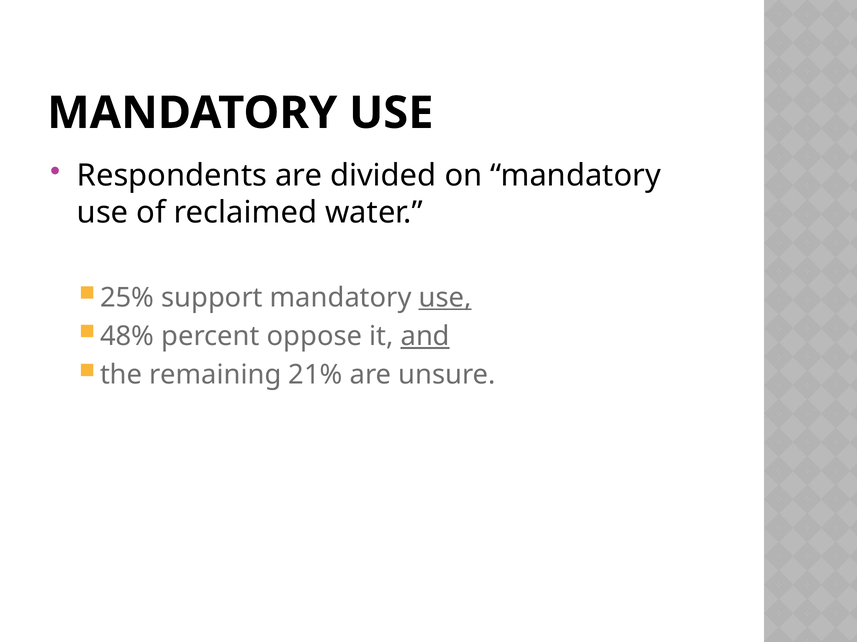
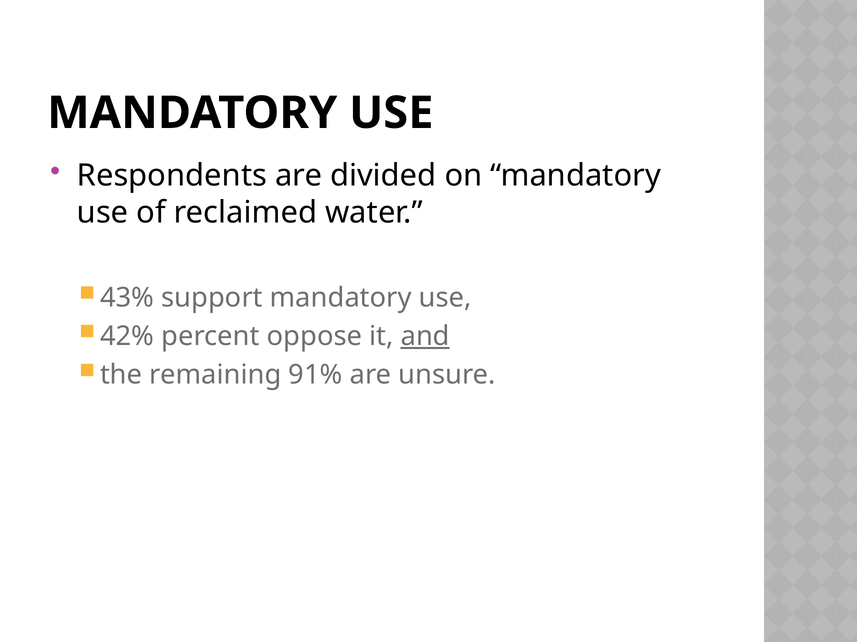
25%: 25% -> 43%
use at (445, 298) underline: present -> none
48%: 48% -> 42%
21%: 21% -> 91%
